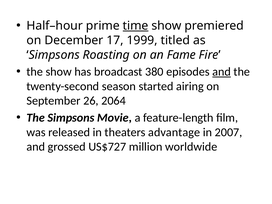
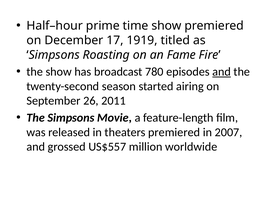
time underline: present -> none
1999: 1999 -> 1919
380: 380 -> 780
2064: 2064 -> 2011
theaters advantage: advantage -> premiered
US$727: US$727 -> US$557
